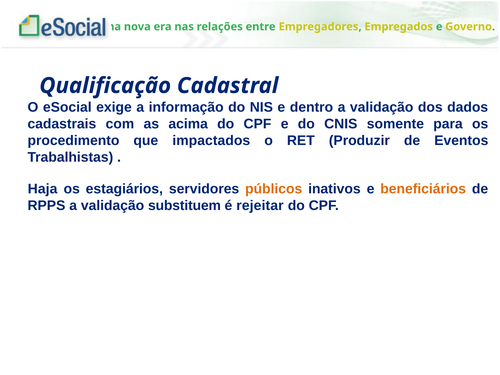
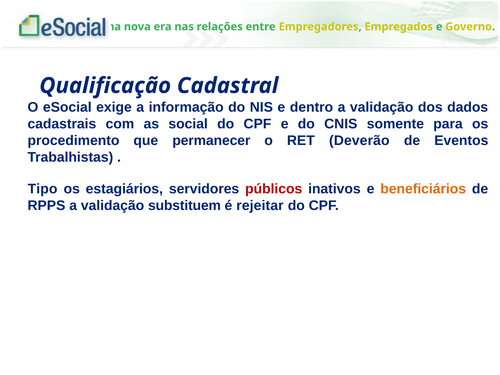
acima: acima -> social
impactados: impactados -> permanecer
Produzir: Produzir -> Deverão
Haja: Haja -> Tipo
públicos colour: orange -> red
